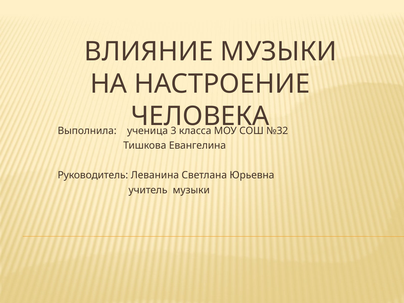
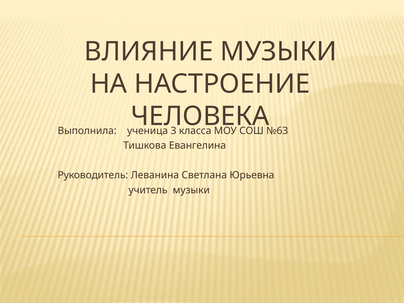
№32: №32 -> №63
